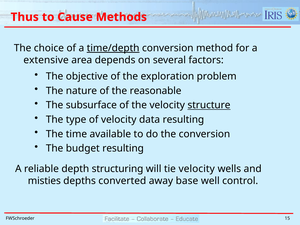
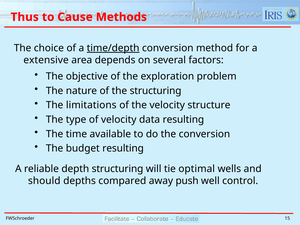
the reasonable: reasonable -> structuring
subsurface: subsurface -> limitations
structure underline: present -> none
tie velocity: velocity -> optimal
misties: misties -> should
converted: converted -> compared
base: base -> push
